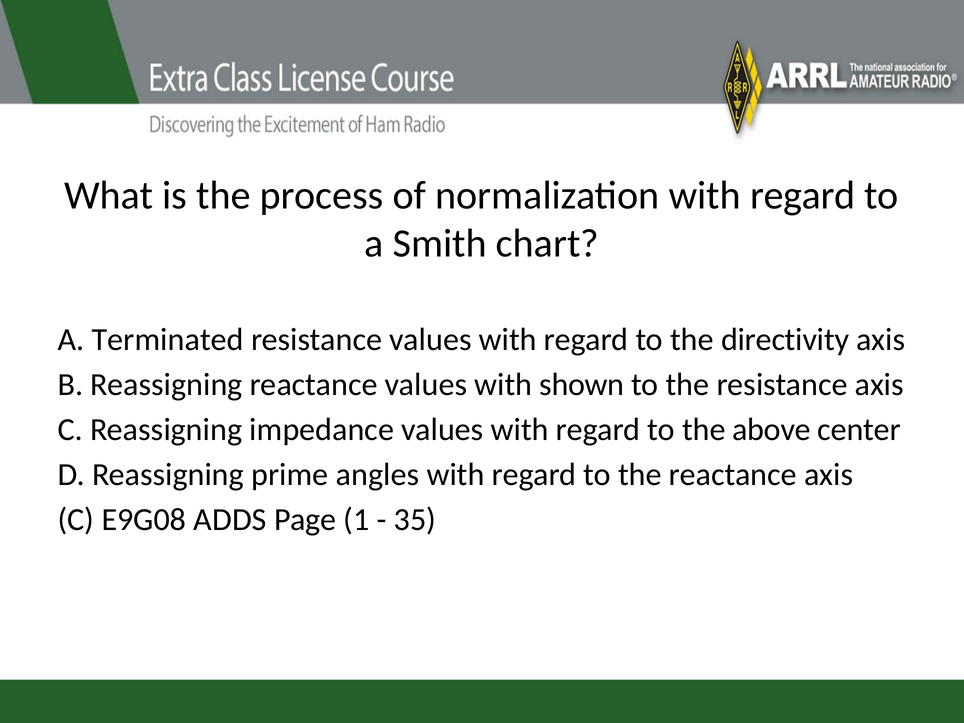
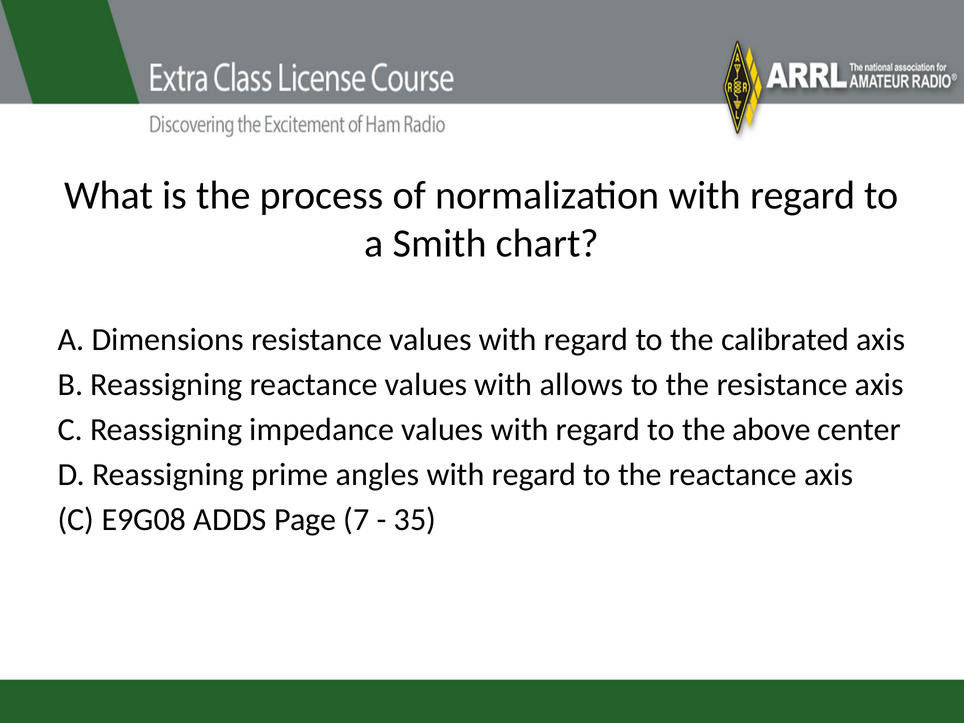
Terminated: Terminated -> Dimensions
directivity: directivity -> calibrated
shown: shown -> allows
1: 1 -> 7
